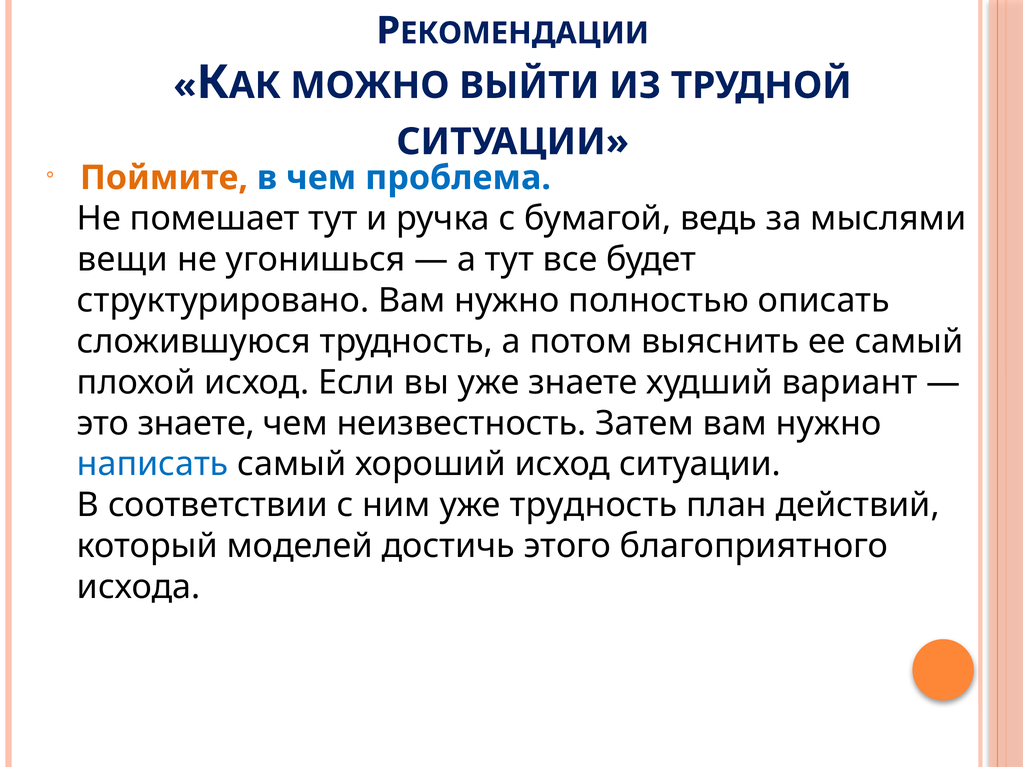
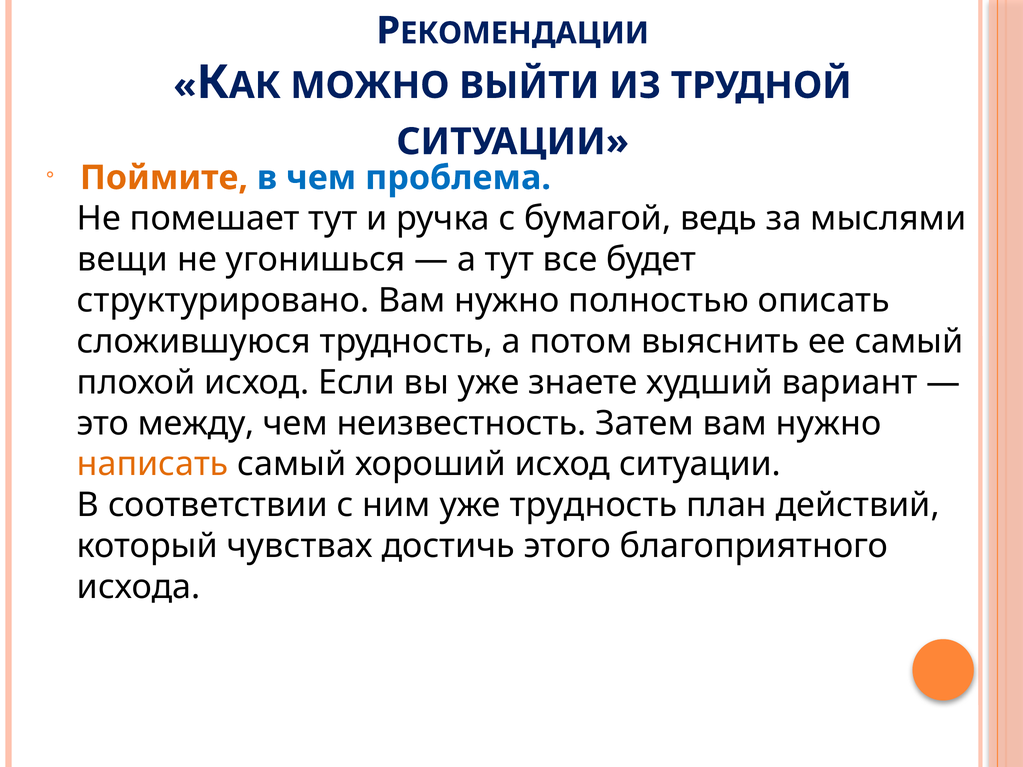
это знаете: знаете -> между
написать colour: blue -> orange
моделей: моделей -> чувствах
